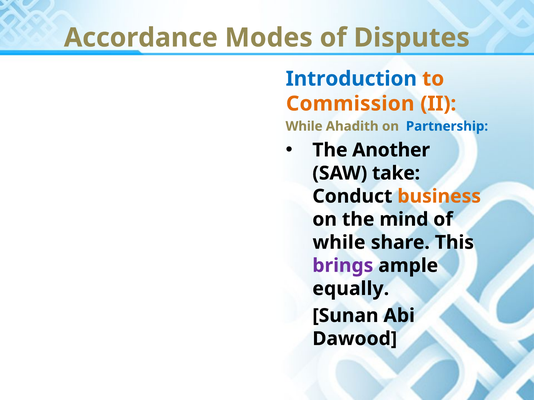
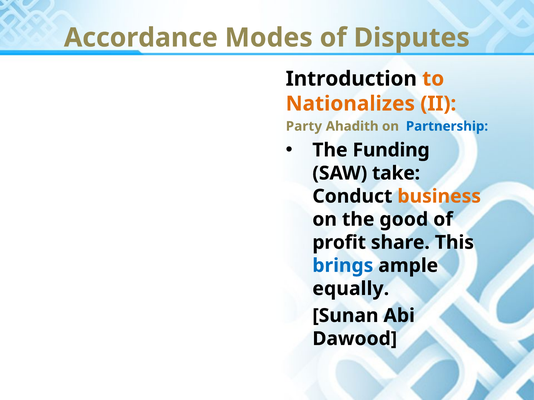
Introduction colour: blue -> black
Commission: Commission -> Nationalizes
While at (304, 126): While -> Party
Another: Another -> Funding
mind: mind -> good
while at (339, 243): while -> profit
brings colour: purple -> blue
